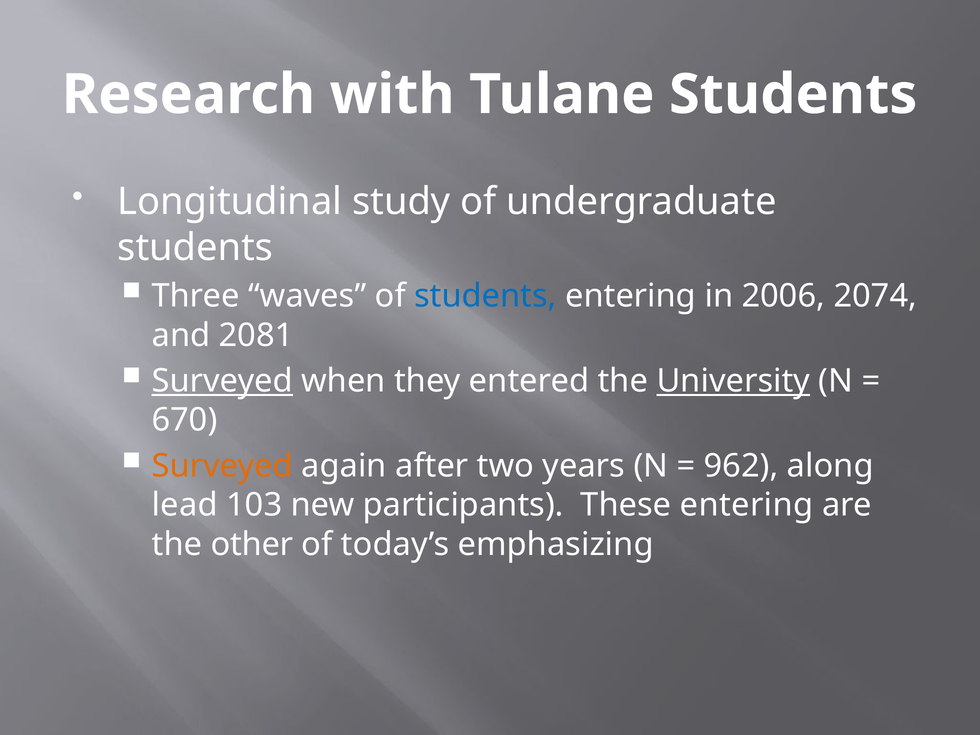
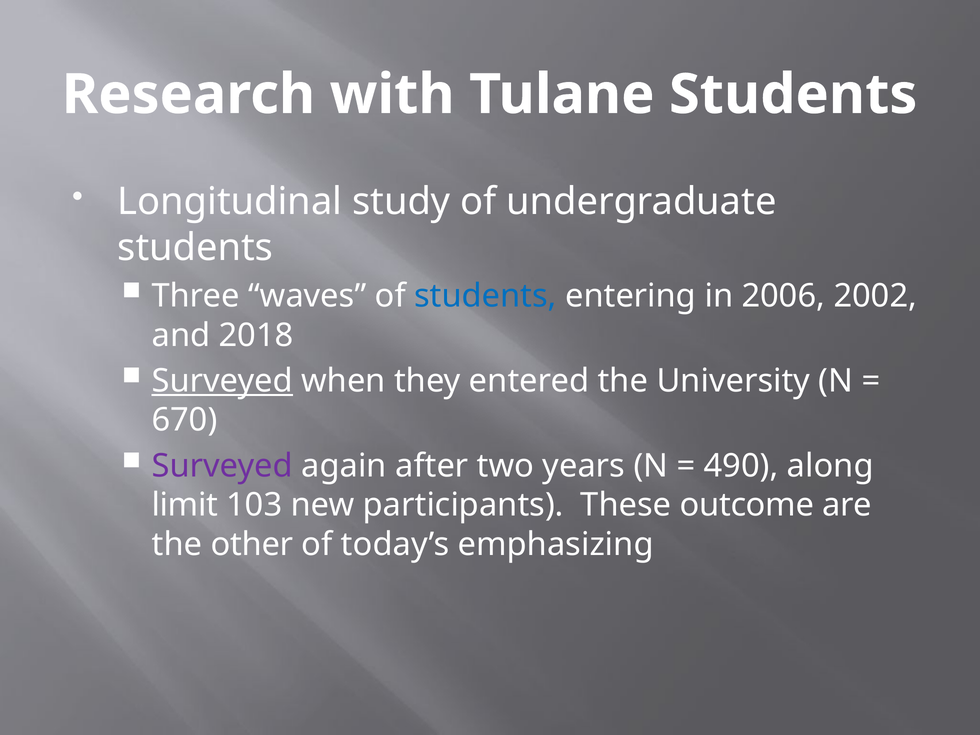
2074: 2074 -> 2002
2081: 2081 -> 2018
University underline: present -> none
Surveyed at (222, 466) colour: orange -> purple
962: 962 -> 490
lead: lead -> limit
These entering: entering -> outcome
